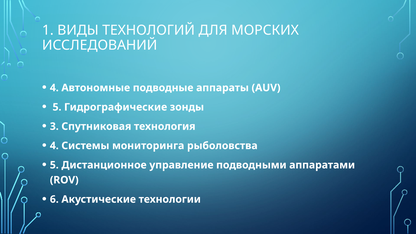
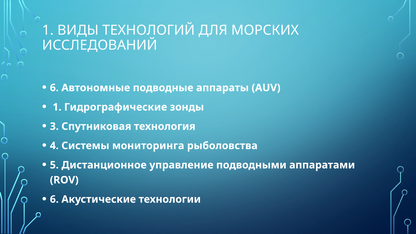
4 at (54, 88): 4 -> 6
5 at (57, 107): 5 -> 1
